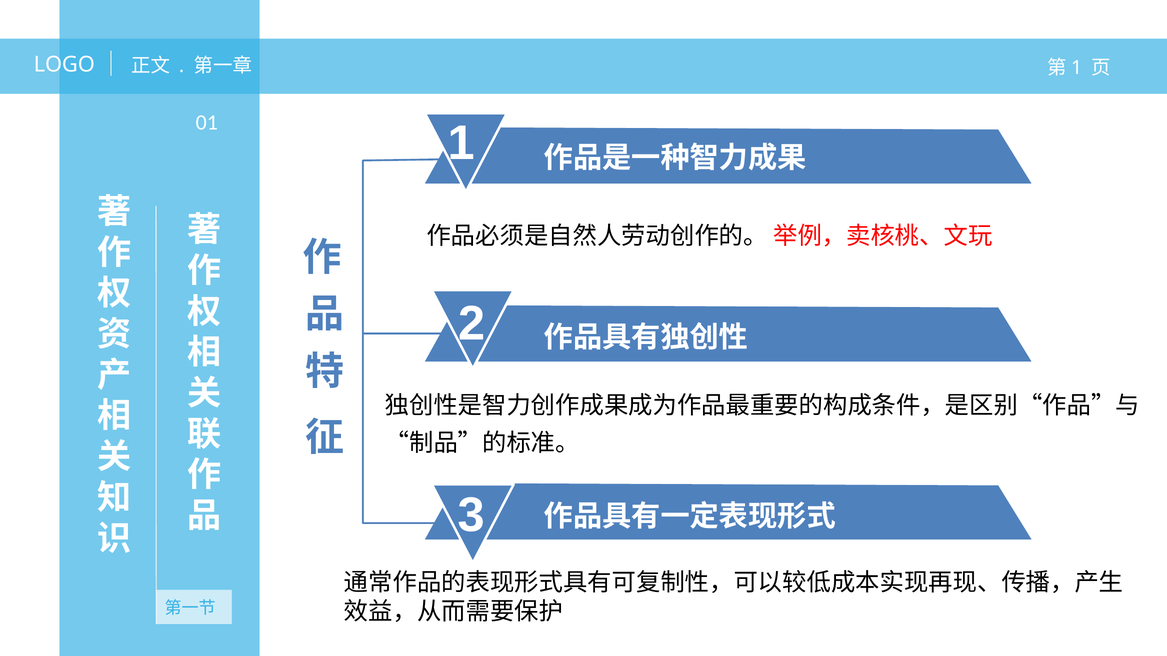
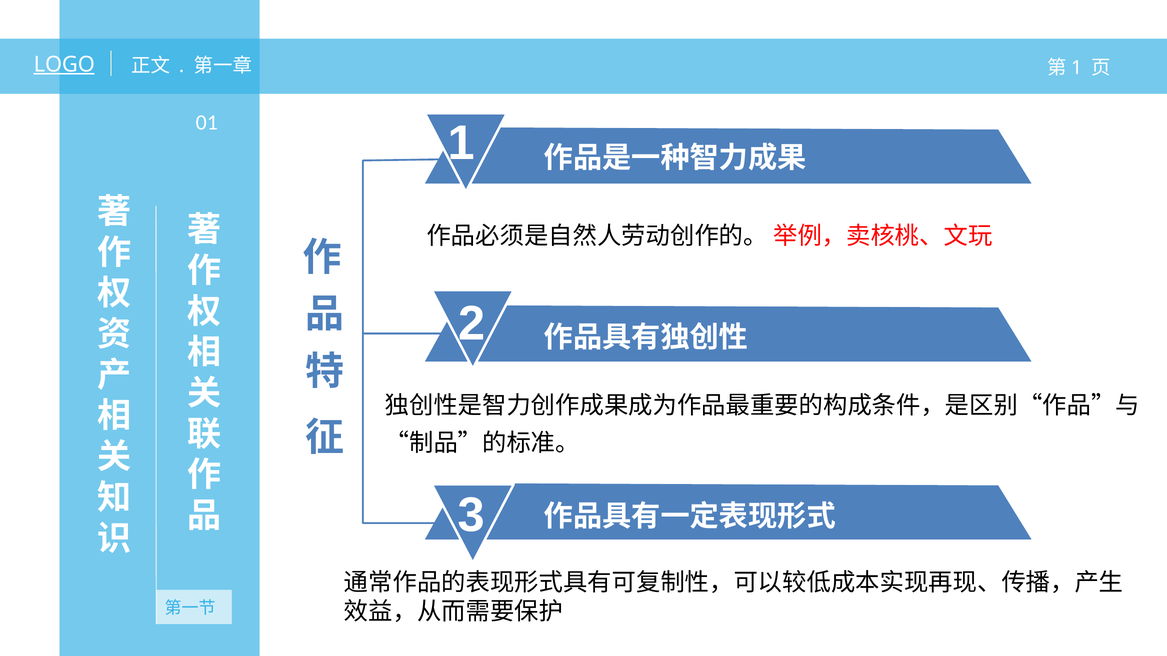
LOGO underline: none -> present
